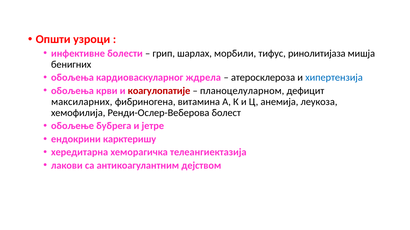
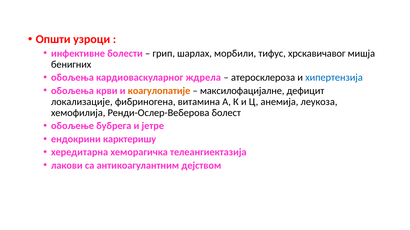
ринолитијаза: ринолитијаза -> хрскавичавог
коагулопатије colour: red -> orange
планоцелуларном: планоцелуларном -> максилофацијалне
максиларних: максиларних -> локализације
